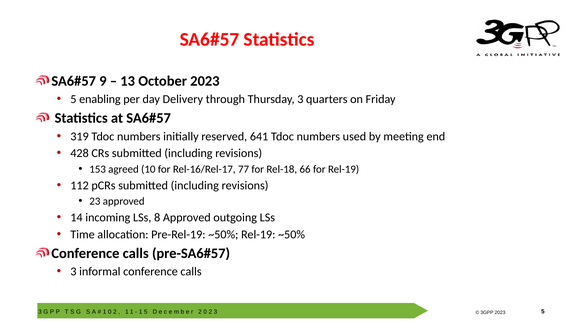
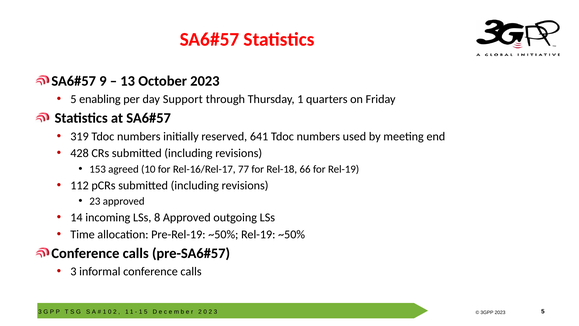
Delivery: Delivery -> Support
Thursday 3: 3 -> 1
